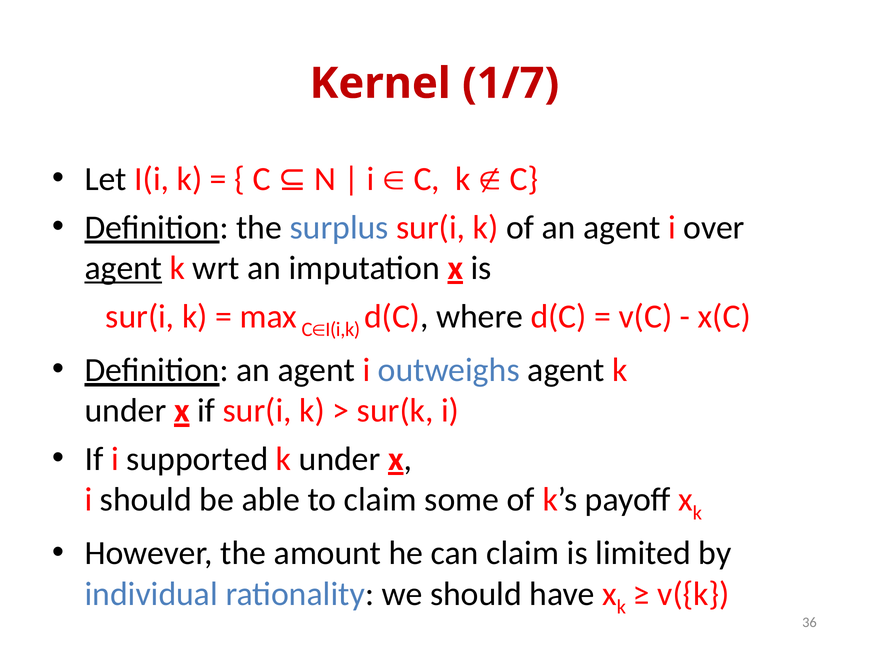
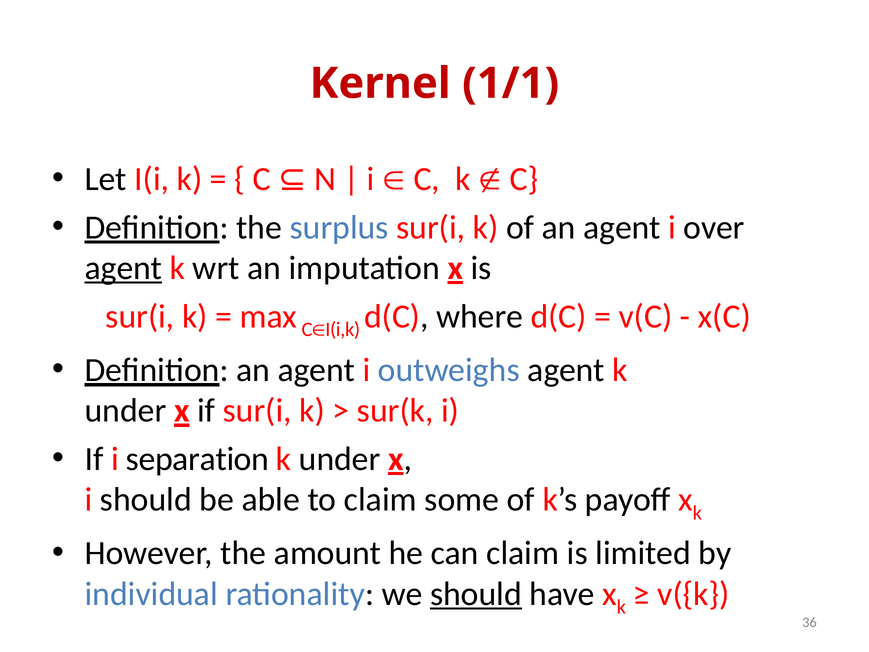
1/7: 1/7 -> 1/1
supported: supported -> separation
should at (476, 594) underline: none -> present
